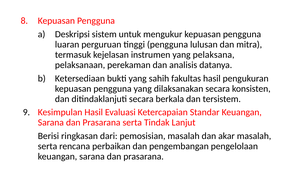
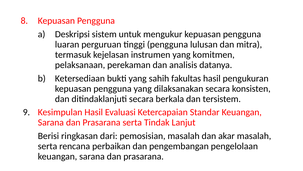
pelaksana: pelaksana -> komitmen
